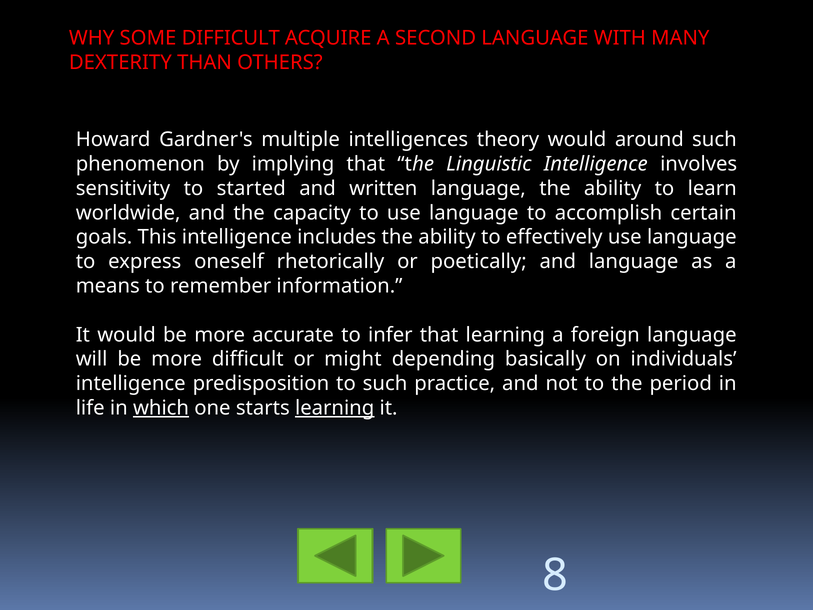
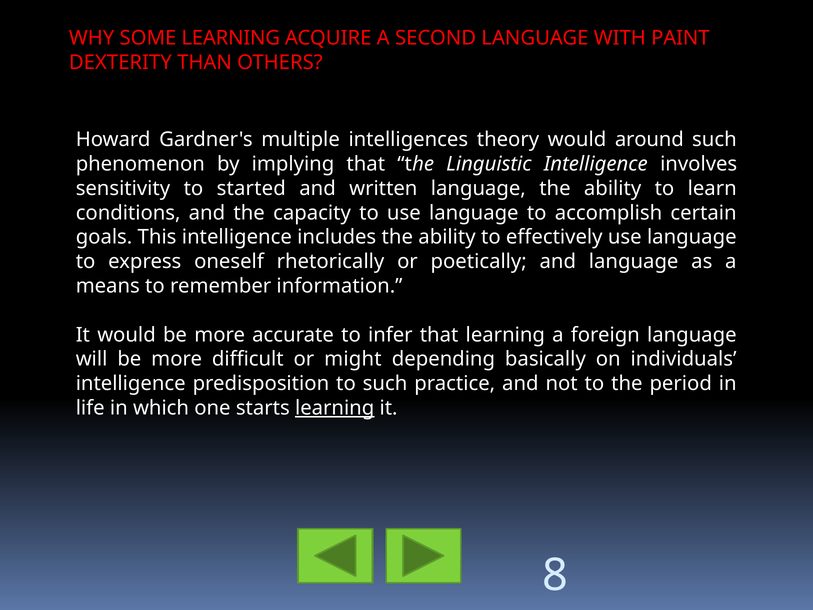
SOME DIFFICULT: DIFFICULT -> LEARNING
MANY: MANY -> PAINT
worldwide: worldwide -> conditions
which underline: present -> none
